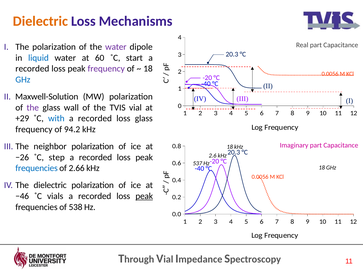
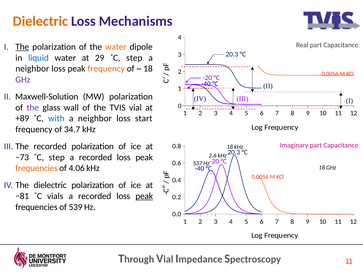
The at (22, 47) underline: none -> present
water at (116, 47) colour: purple -> orange
60: 60 -> 29
start at (134, 58): start -> step
recorded at (32, 69): recorded -> neighbor
frequency at (106, 69) colour: purple -> orange
GHz at (23, 79) colour: blue -> purple
+29: +29 -> +89
recorded at (95, 118): recorded -> neighbor
loss glass: glass -> start
94.2: 94.2 -> 34.7
The neighbor: neighbor -> recorded
−26: −26 -> −73
frequencies at (37, 168) colour: blue -> orange
2.66: 2.66 -> 4.06
−46: −46 -> −81
538: 538 -> 539
